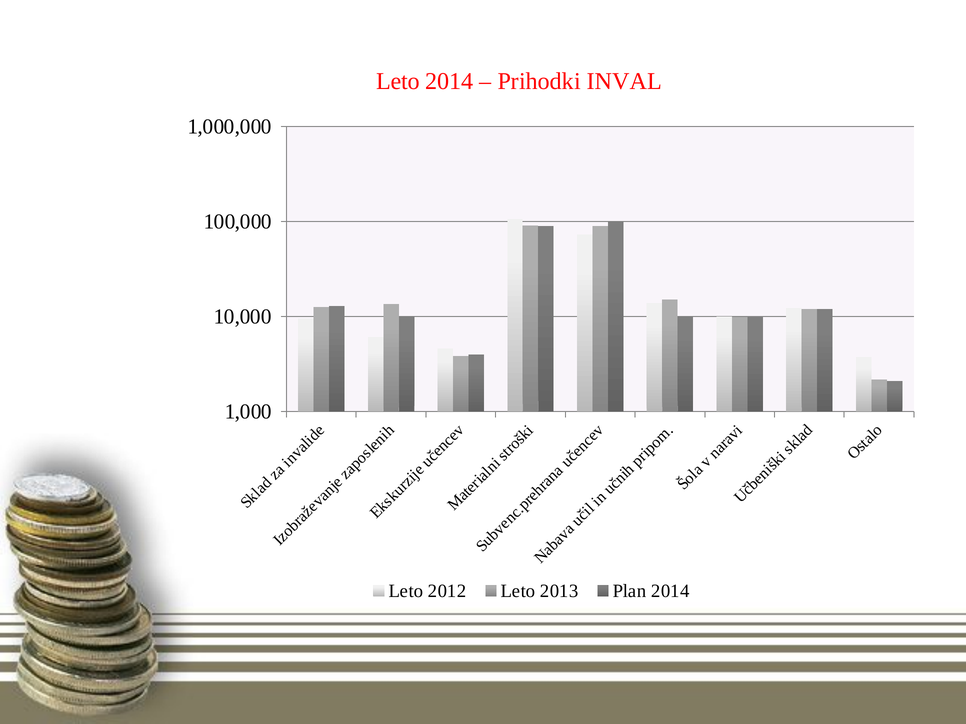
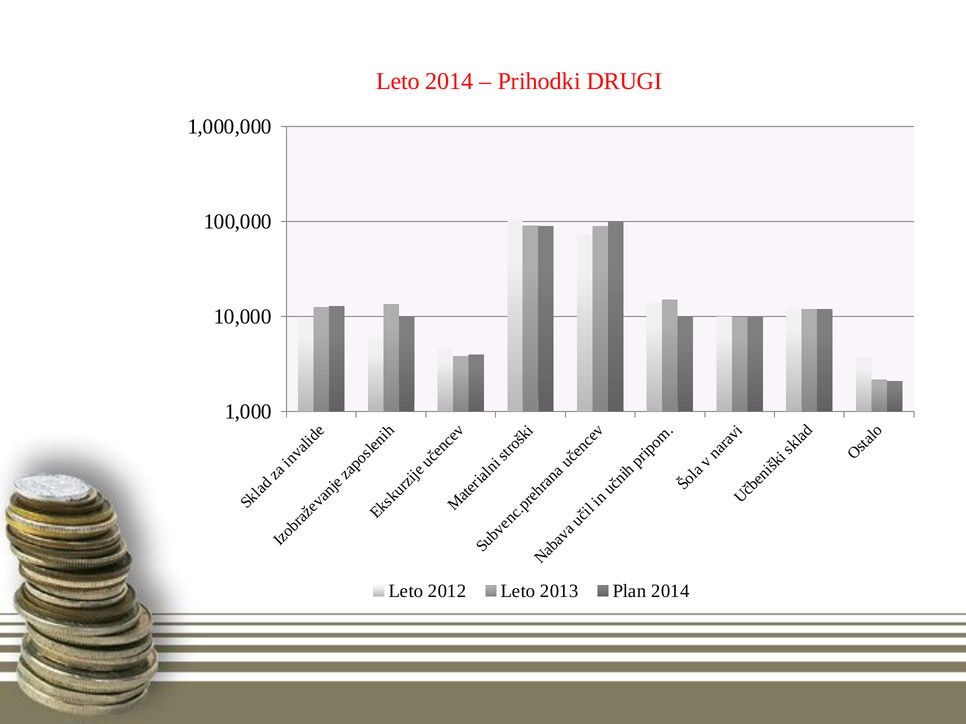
INVAL: INVAL -> DRUGI
